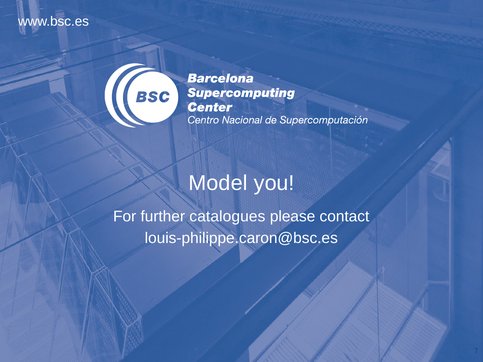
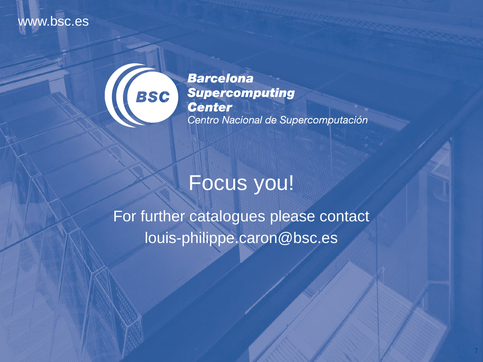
Model: Model -> Focus
